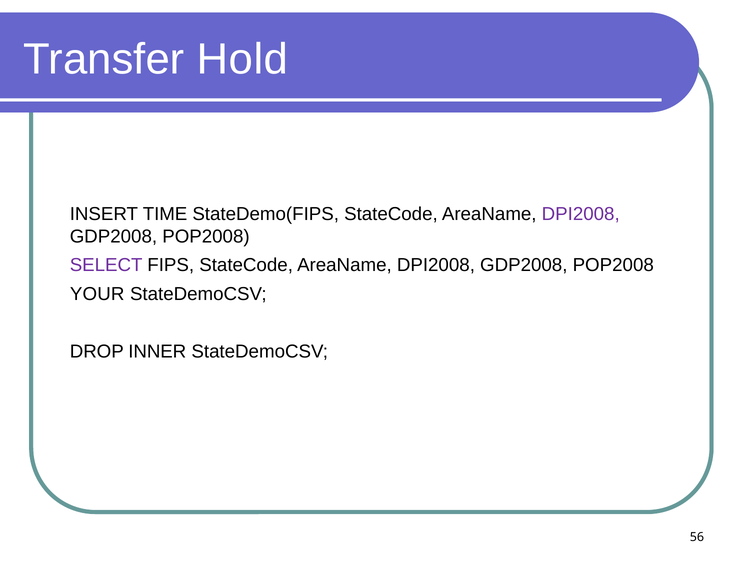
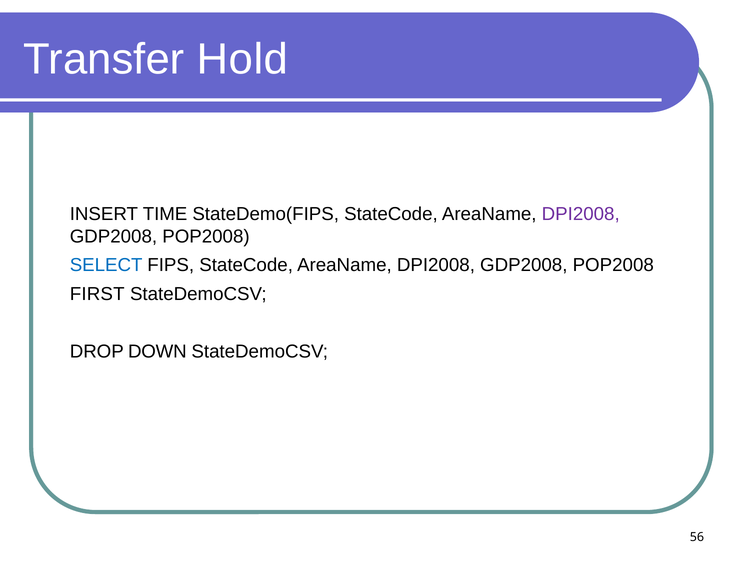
SELECT colour: purple -> blue
YOUR: YOUR -> FIRST
INNER: INNER -> DOWN
